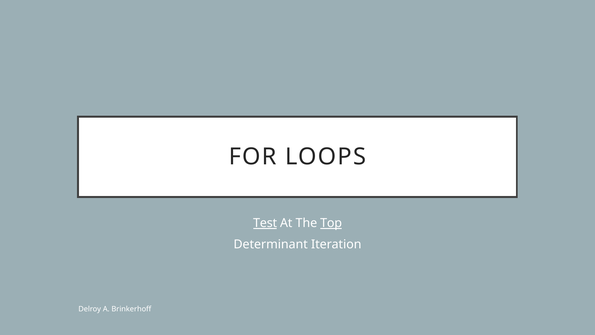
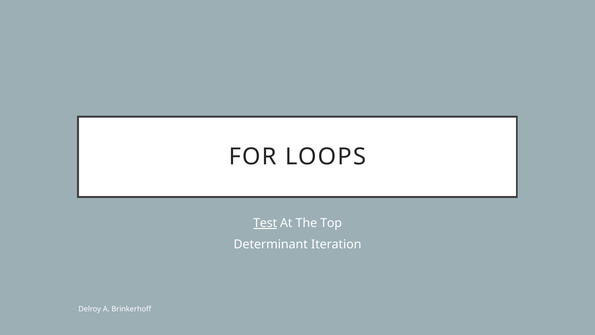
Top underline: present -> none
